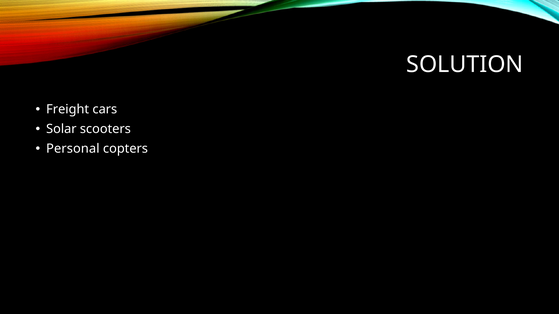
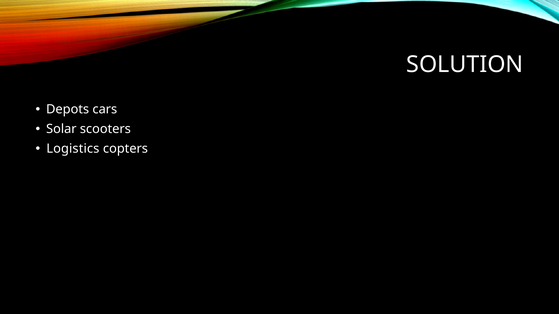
Freight: Freight -> Depots
Personal: Personal -> Logistics
